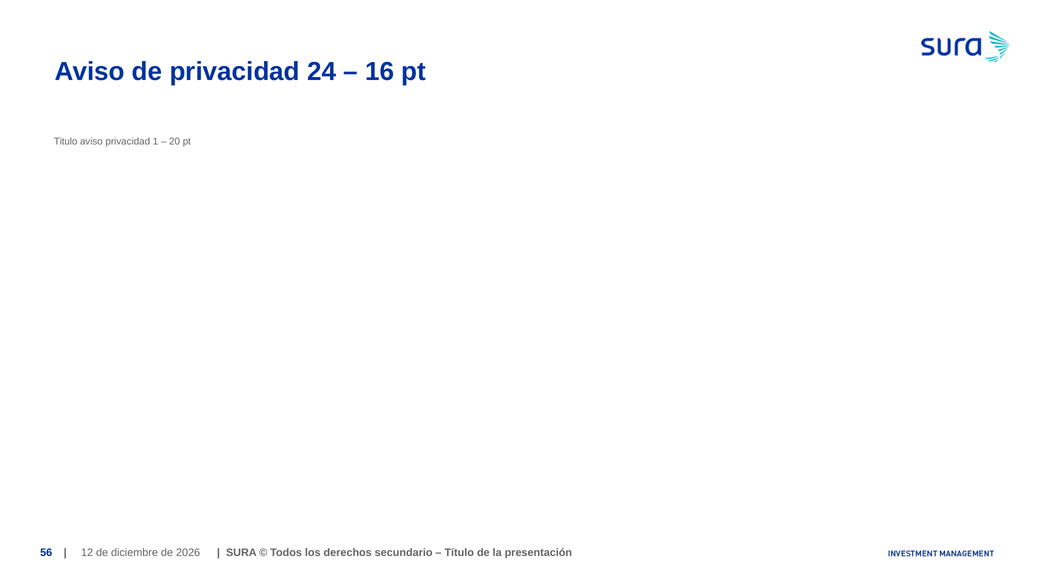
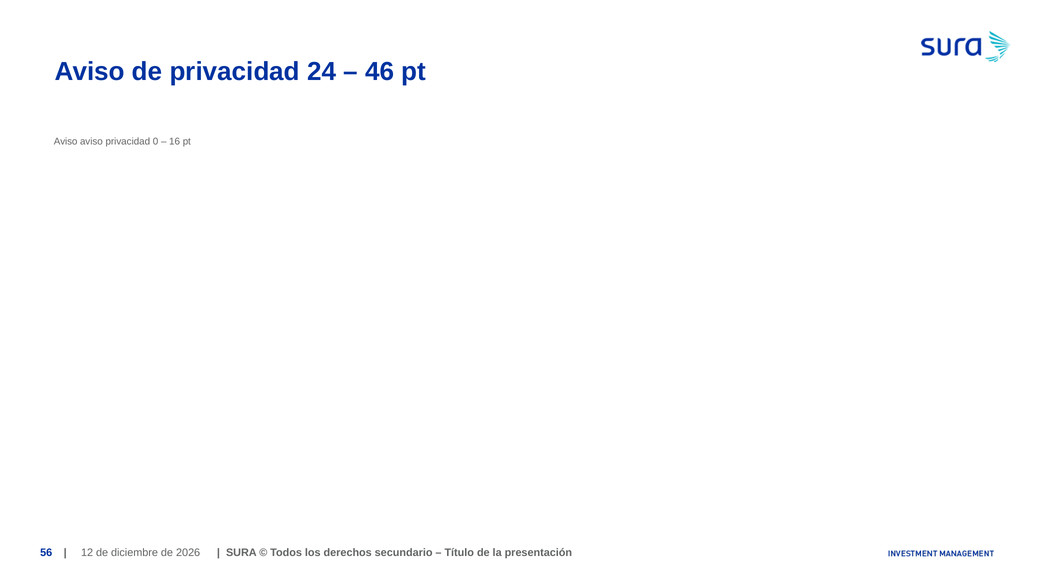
16: 16 -> 46
Titulo at (66, 142): Titulo -> Aviso
1: 1 -> 0
20: 20 -> 16
